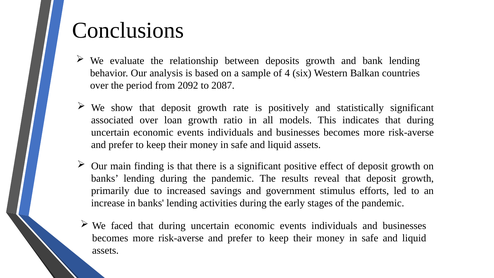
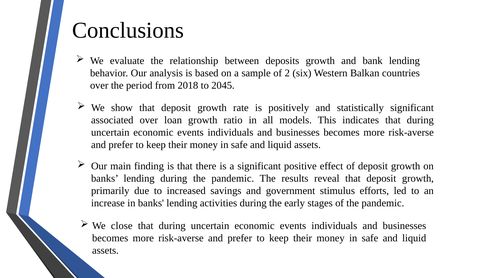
4: 4 -> 2
2092: 2092 -> 2018
2087: 2087 -> 2045
faced: faced -> close
